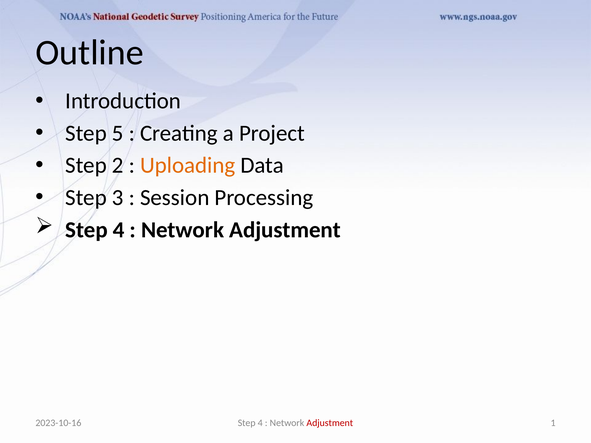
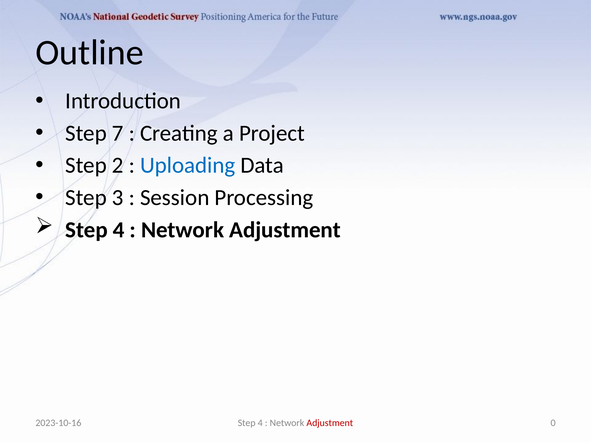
5: 5 -> 7
Uploading colour: orange -> blue
1: 1 -> 0
